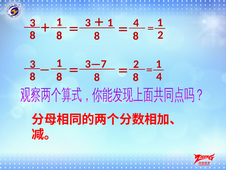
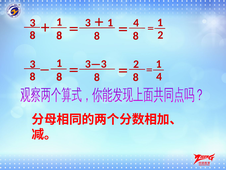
3—7: 3—7 -> 3—3
